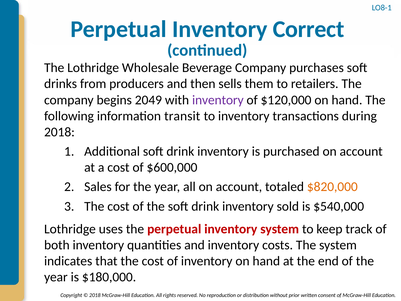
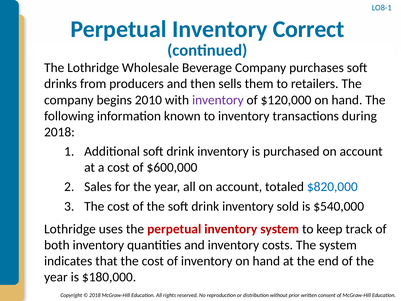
2049: 2049 -> 2010
transit: transit -> known
$820,000 colour: orange -> blue
